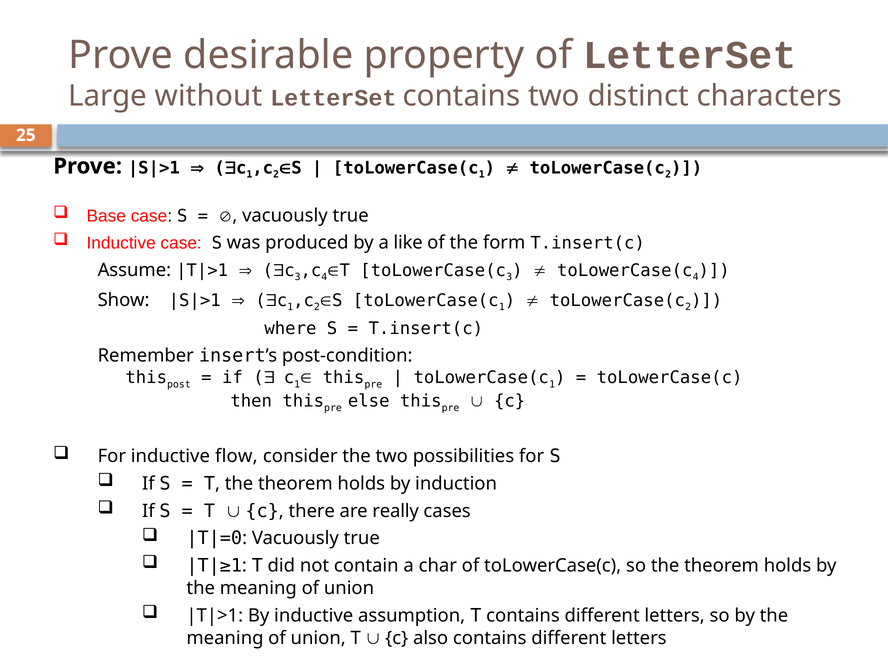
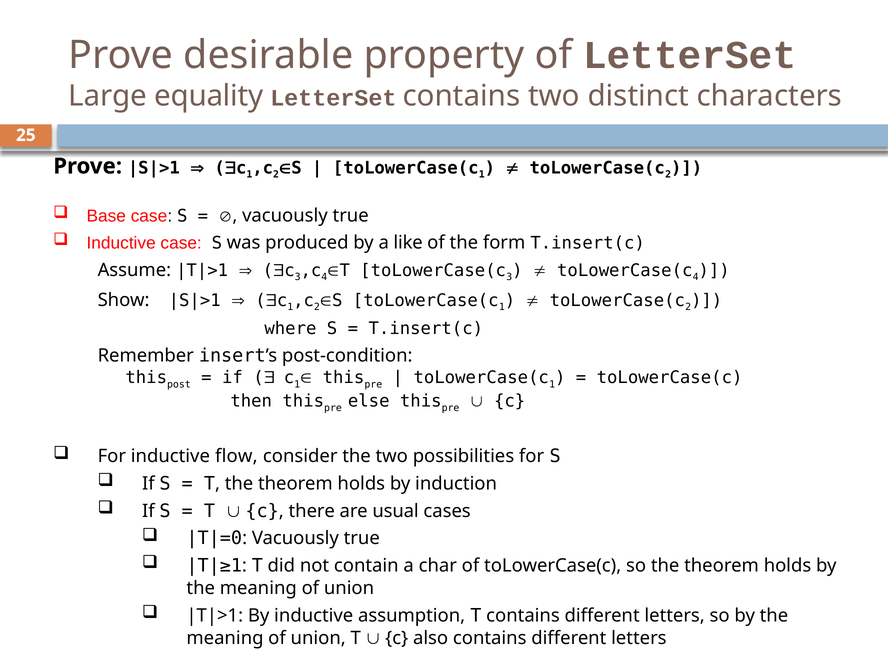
without: without -> equality
really: really -> usual
